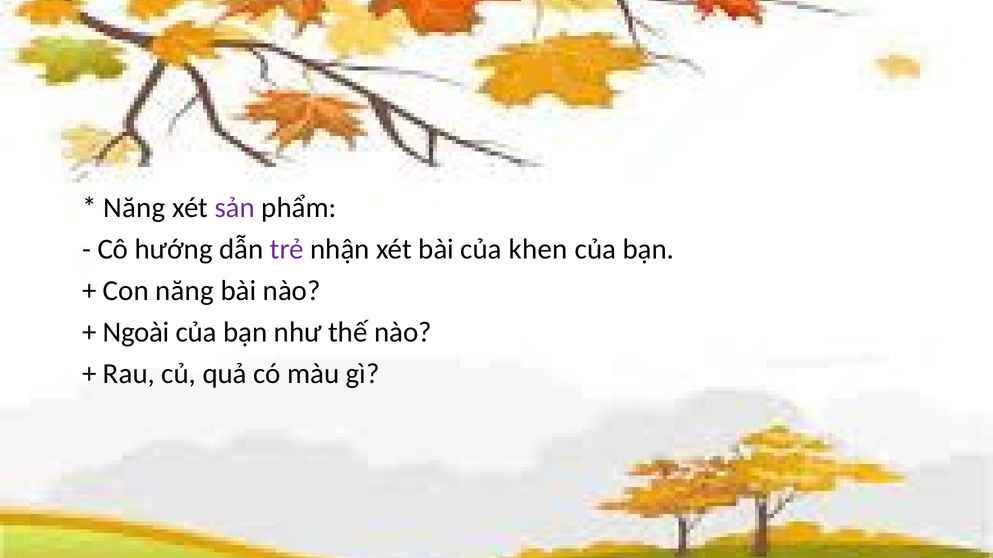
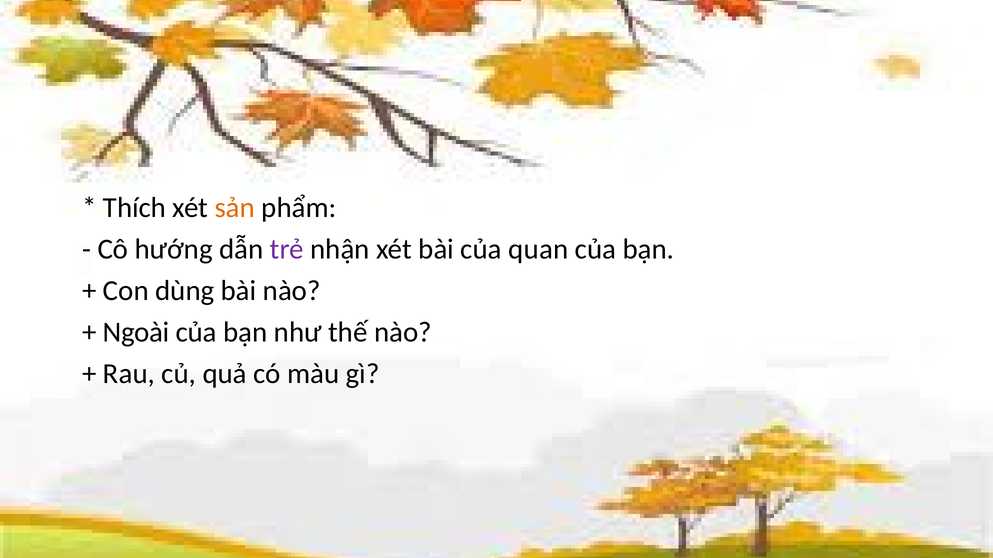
Năng at (134, 208): Năng -> Thích
sản colour: purple -> orange
khen: khen -> quan
Con năng: năng -> dùng
